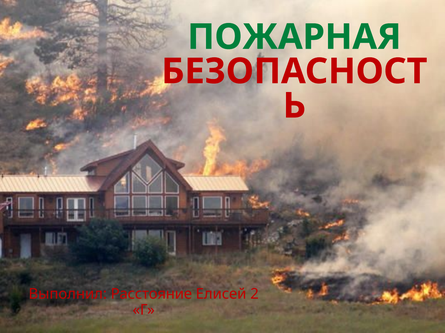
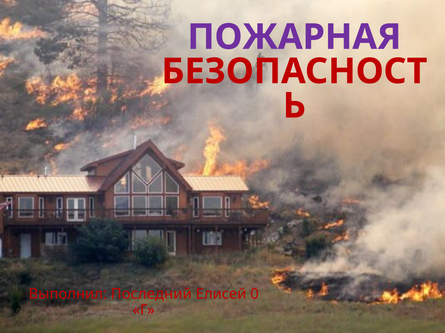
ПОЖАРНАЯ colour: green -> purple
Расстояние: Расстояние -> Последний
2: 2 -> 0
